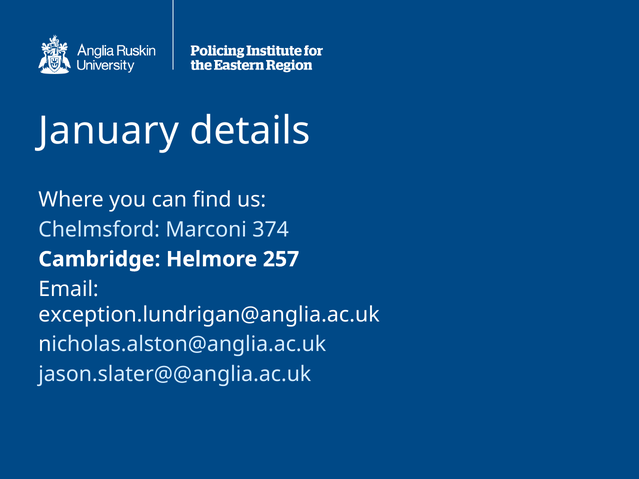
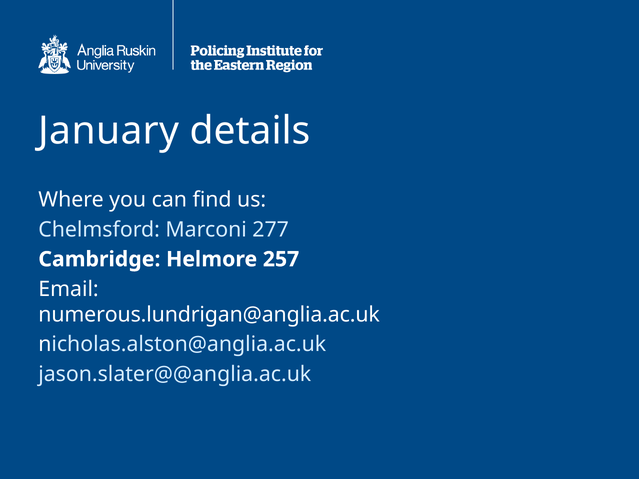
374: 374 -> 277
exception.lundrigan@anglia.ac.uk: exception.lundrigan@anglia.ac.uk -> numerous.lundrigan@anglia.ac.uk
